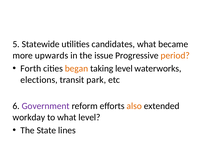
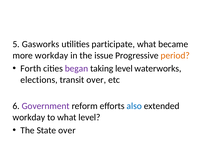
Statewide: Statewide -> Gasworks
candidates: candidates -> participate
more upwards: upwards -> workday
began colour: orange -> purple
transit park: park -> over
also colour: orange -> blue
State lines: lines -> over
